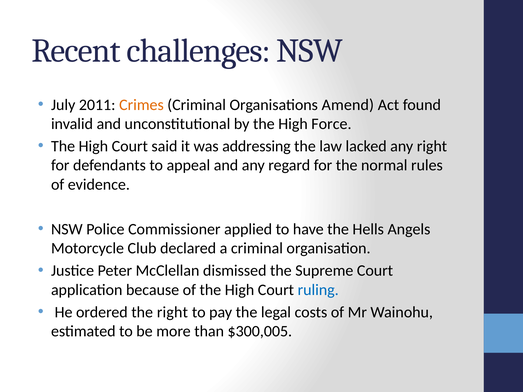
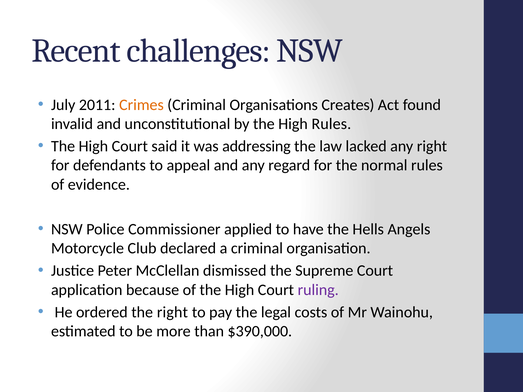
Amend: Amend -> Creates
High Force: Force -> Rules
ruling colour: blue -> purple
$300,005: $300,005 -> $390,000
